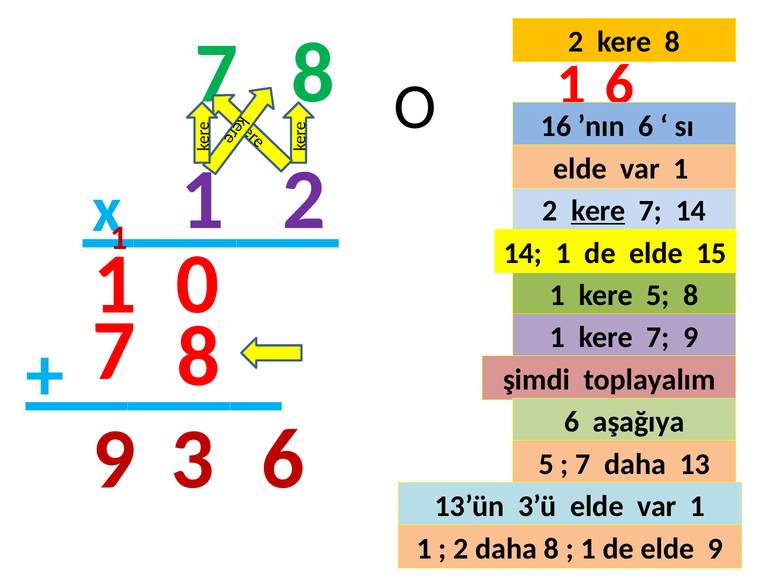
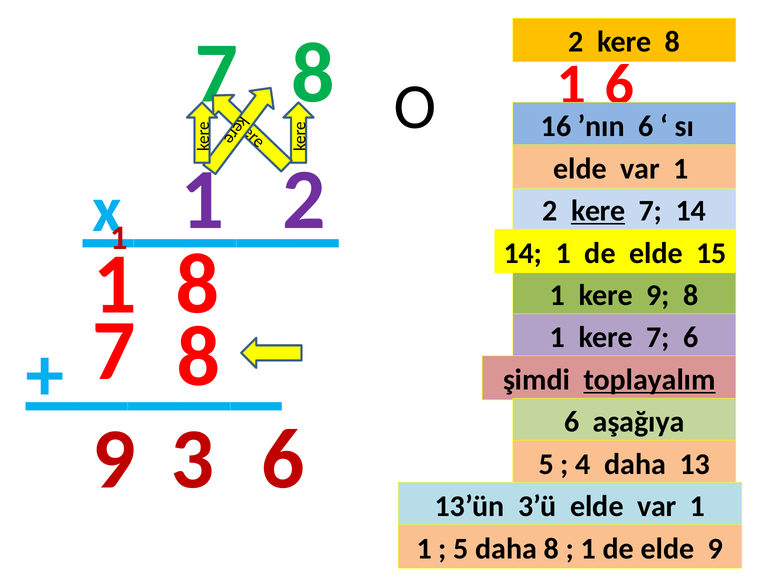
1 0: 0 -> 8
kere 5: 5 -> 9
7 9: 9 -> 6
toplayalım underline: none -> present
7 at (583, 464): 7 -> 4
2 at (461, 549): 2 -> 5
